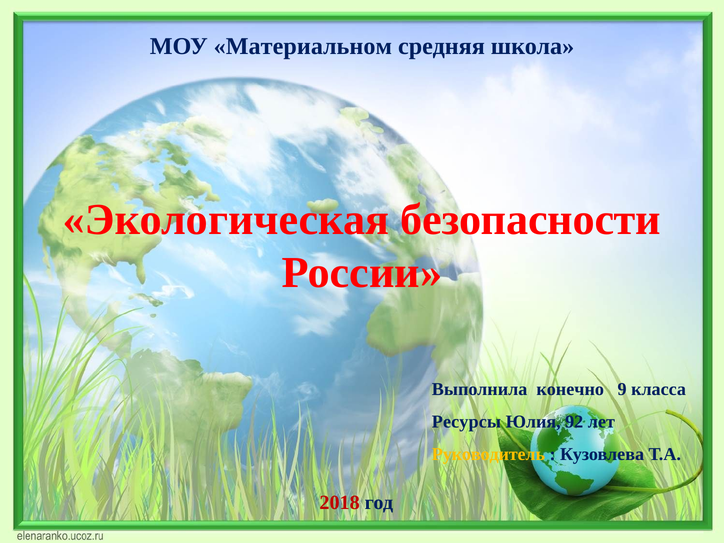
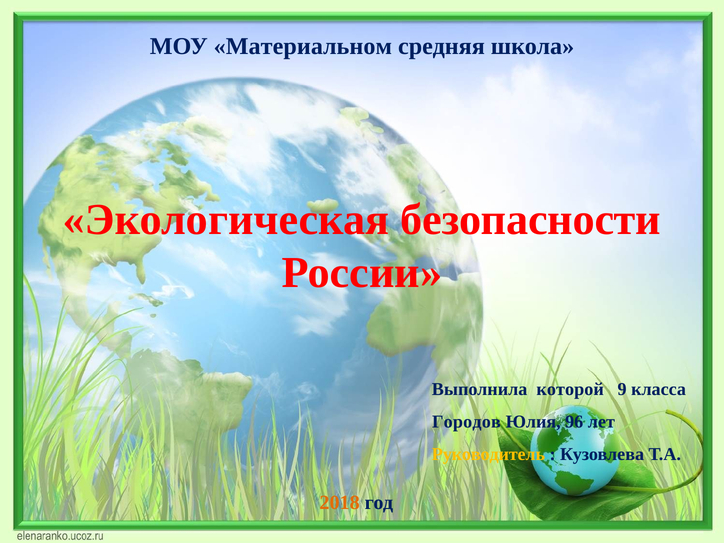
конечно: конечно -> которой
Ресурсы: Ресурсы -> Городов
92: 92 -> 96
2018 colour: red -> orange
